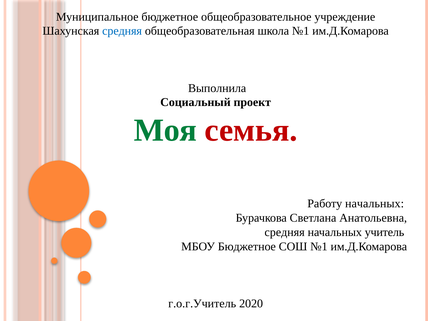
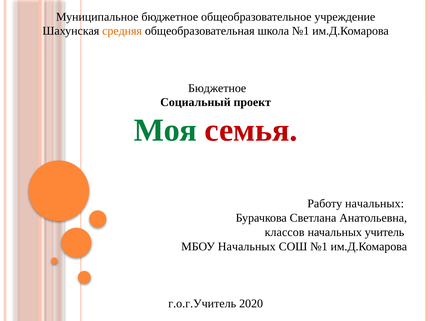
средняя at (122, 31) colour: blue -> orange
Выполнила at (217, 88): Выполнила -> Бюджетное
средняя at (285, 232): средняя -> классов
МБОУ Бюджетное: Бюджетное -> Начальных
